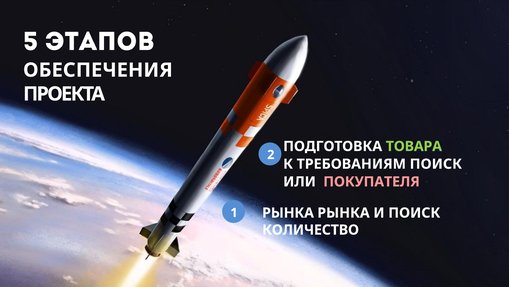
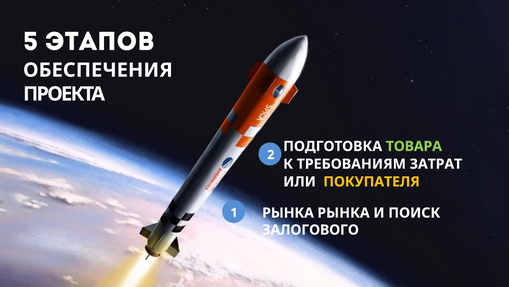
ТРЕБОВАНИЯМ ПОИСК: ПОИСК -> ЗАТРАТ
ПОКУПАТЕЛЯ colour: pink -> yellow
КОЛИЧЕСТВО: КОЛИЧЕСТВО -> ЗАЛОГОВОГО
